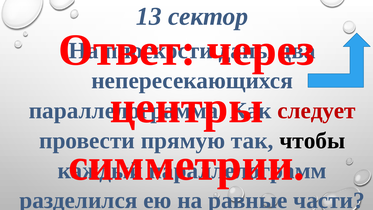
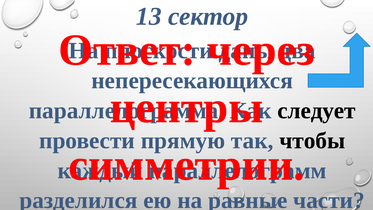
следует colour: red -> black
